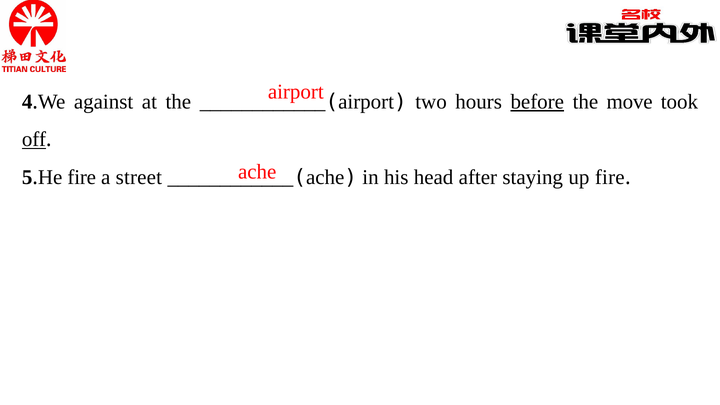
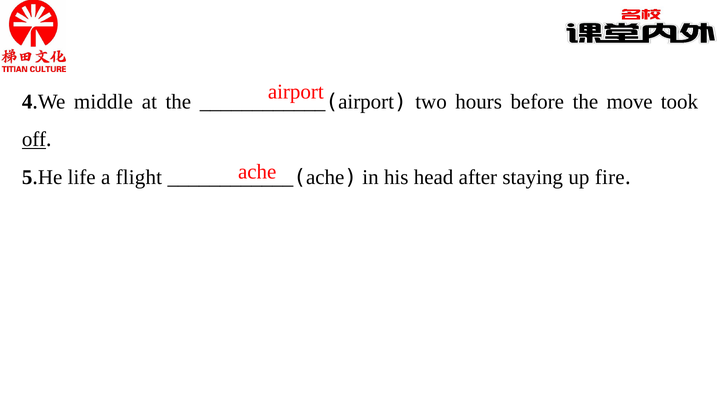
against: against -> middle
before underline: present -> none
fire at (82, 177): fire -> life
street: street -> flight
